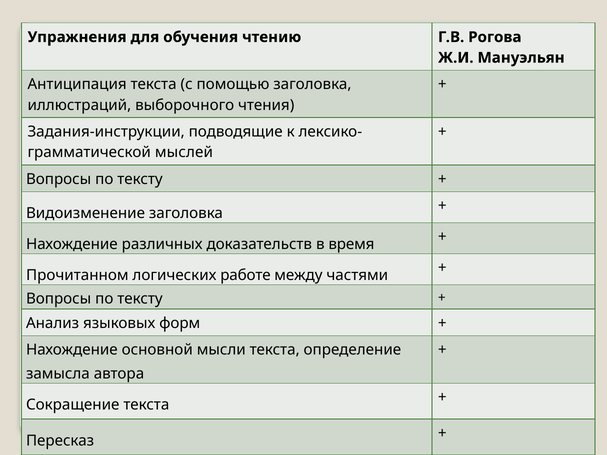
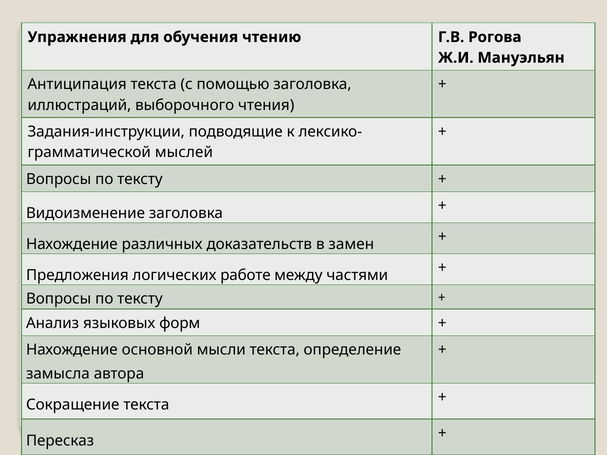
время: время -> замен
Прочитанном: Прочитанном -> Предложения
